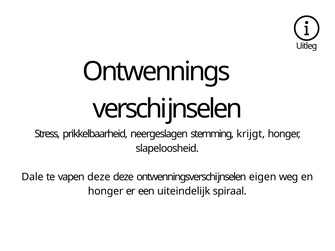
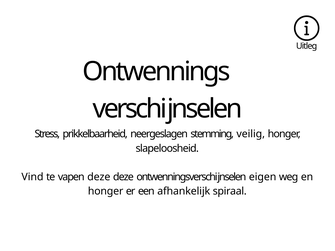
krĳgt: krĳgt -> veilig
Dale: Dale -> Vind
uiteindelĳk: uiteindelĳk -> afhankelĳk
